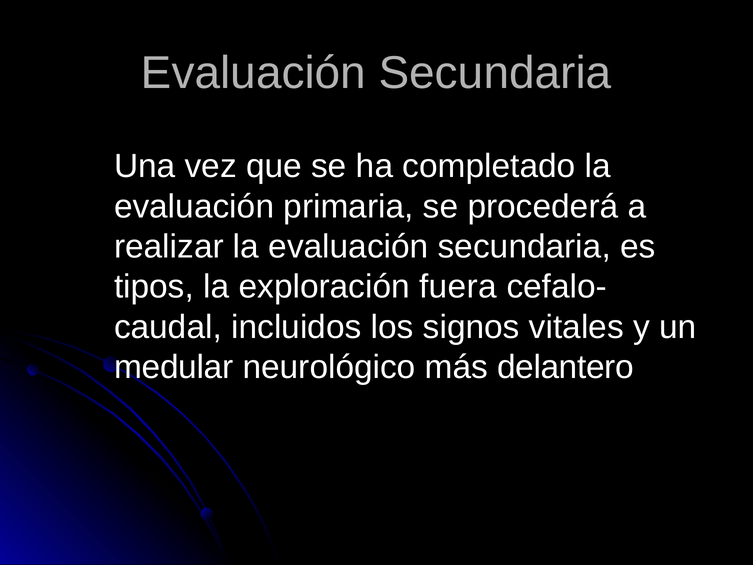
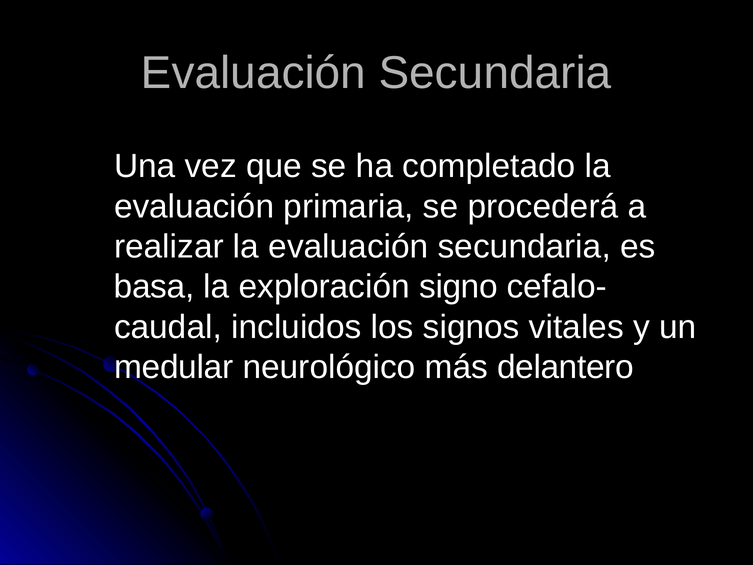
tipos: tipos -> basa
fuera: fuera -> signo
